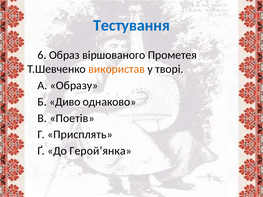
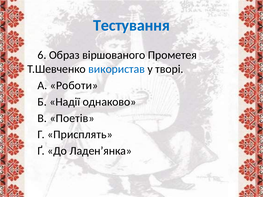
використав colour: orange -> blue
Образу: Образу -> Роботи
Диво: Диво -> Надії
Герой’янка: Герой’янка -> Ладен’янка
